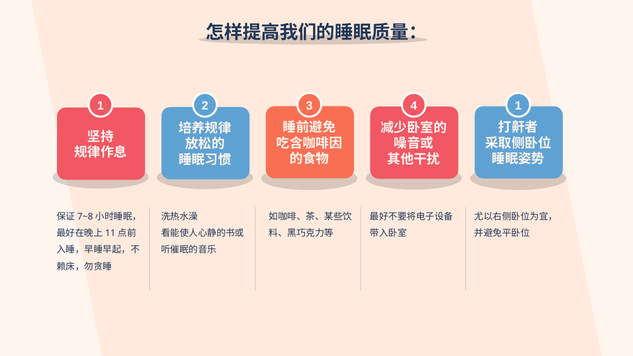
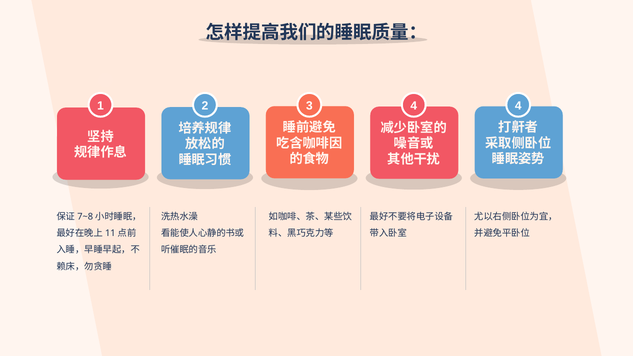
4 1: 1 -> 4
